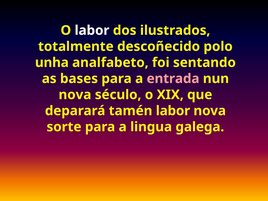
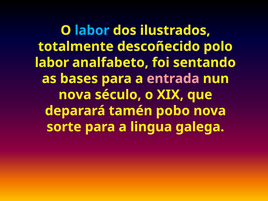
labor at (92, 30) colour: white -> light blue
unha at (52, 63): unha -> labor
tamén labor: labor -> pobo
